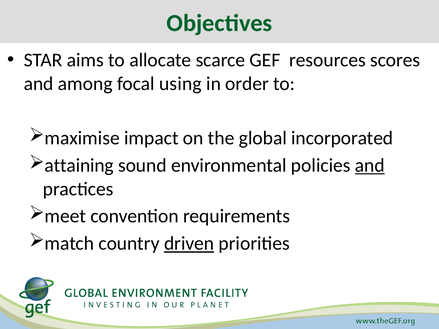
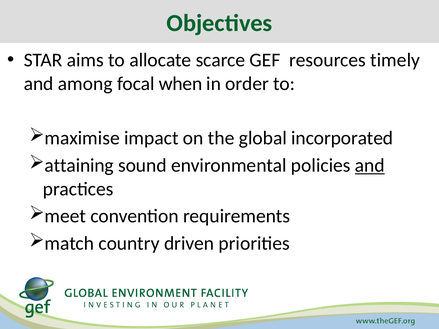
scores: scores -> timely
using: using -> when
driven underline: present -> none
